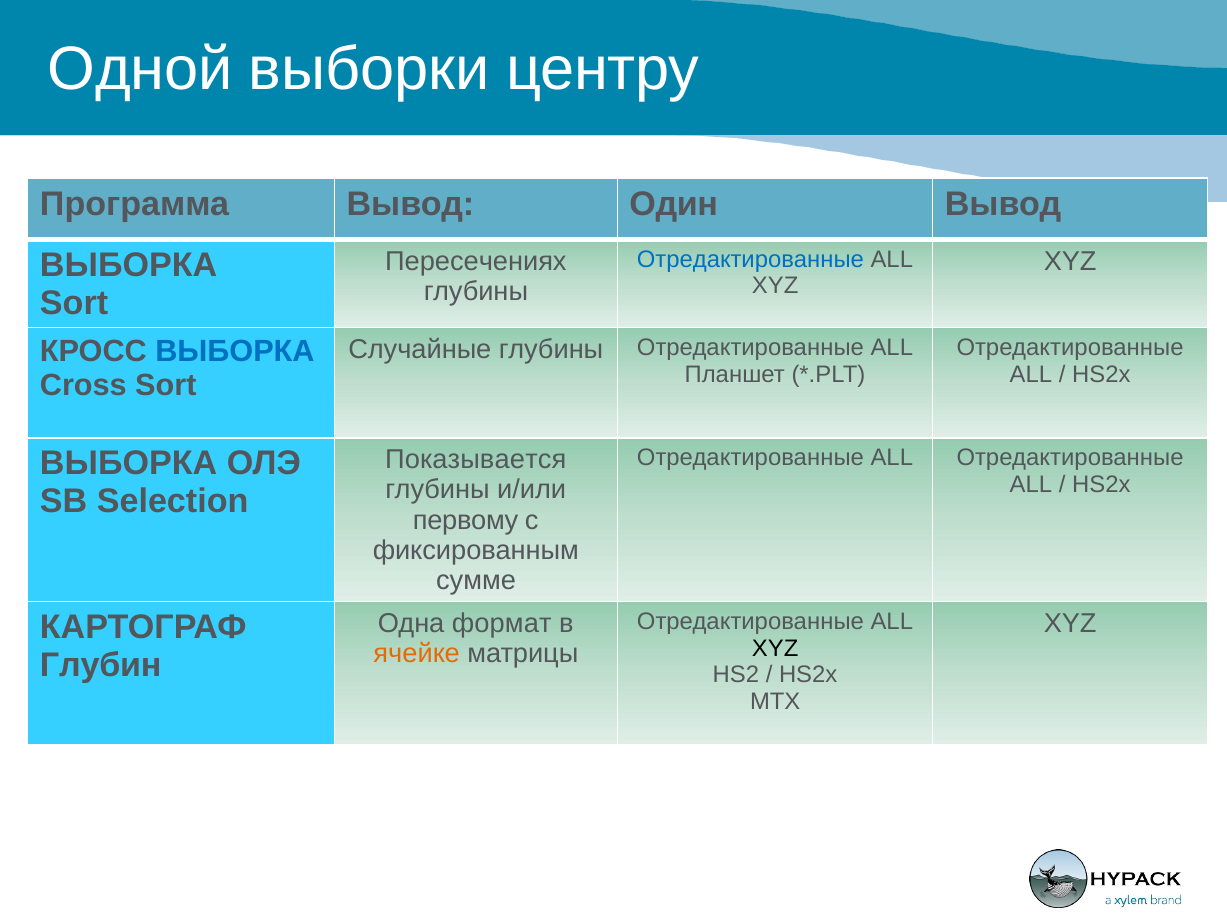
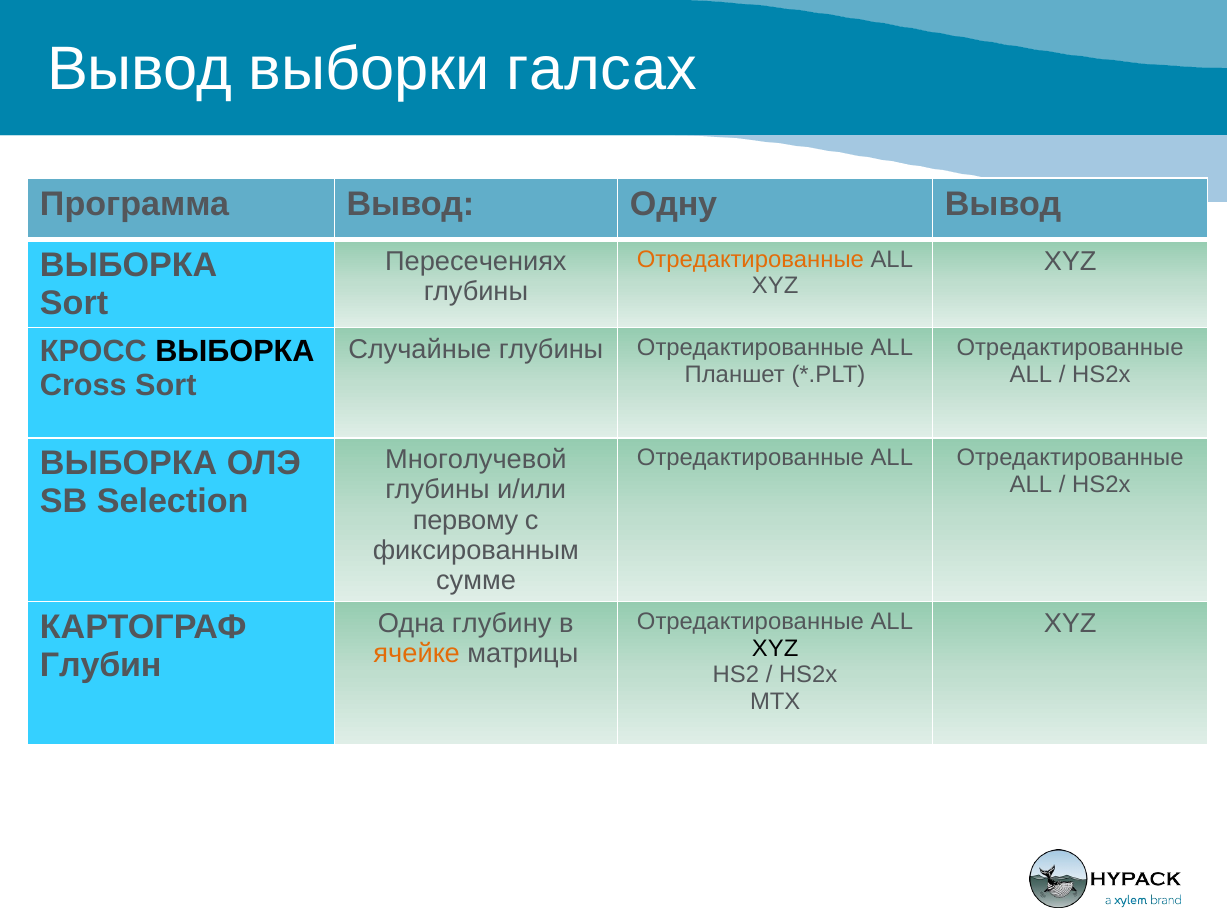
Одной at (140, 69): Одной -> Вывод
центру: центру -> галсах
Один: Один -> Одну
Отредактированные at (750, 259) colour: blue -> orange
ВЫБОРКА at (235, 352) colour: blue -> black
Показывается: Показывается -> Многолучевой
формат: формат -> глубину
